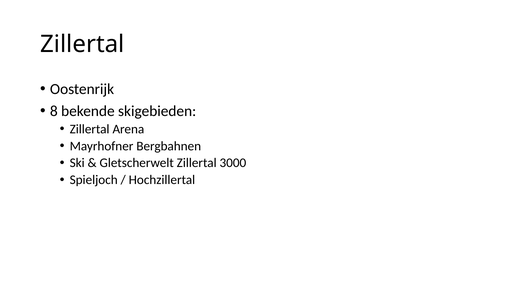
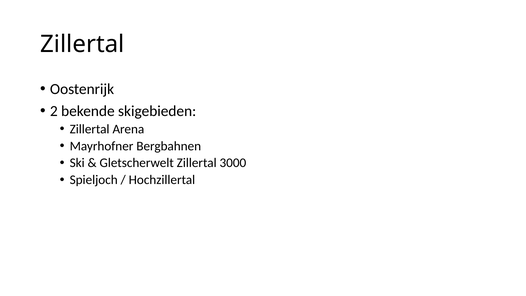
8: 8 -> 2
